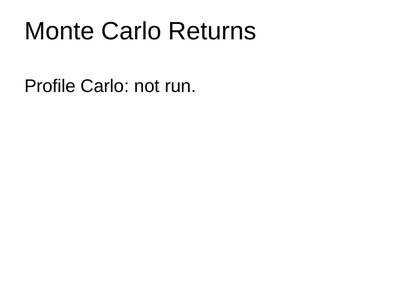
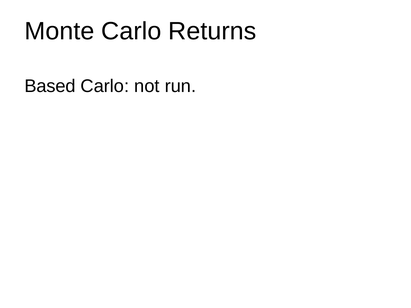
Profile: Profile -> Based
